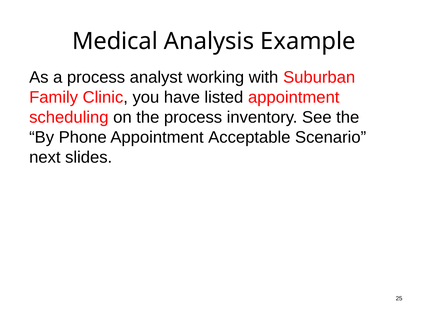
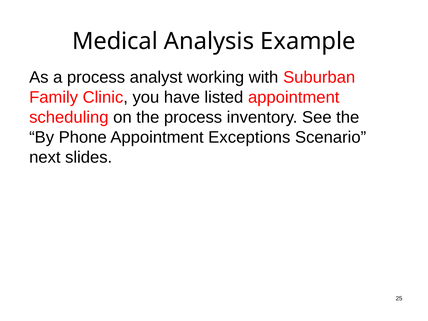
Acceptable: Acceptable -> Exceptions
